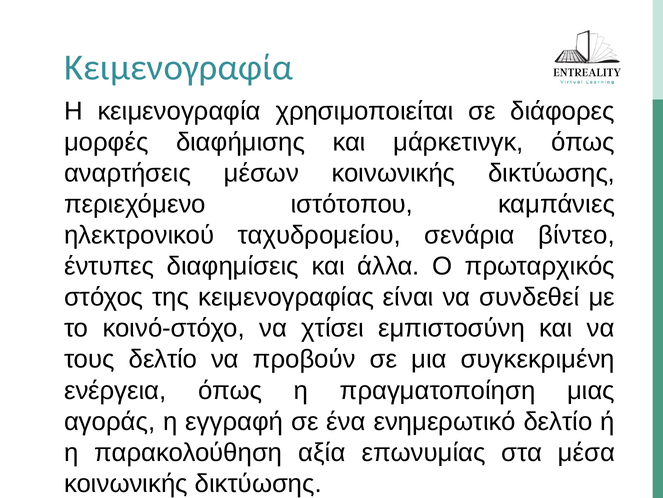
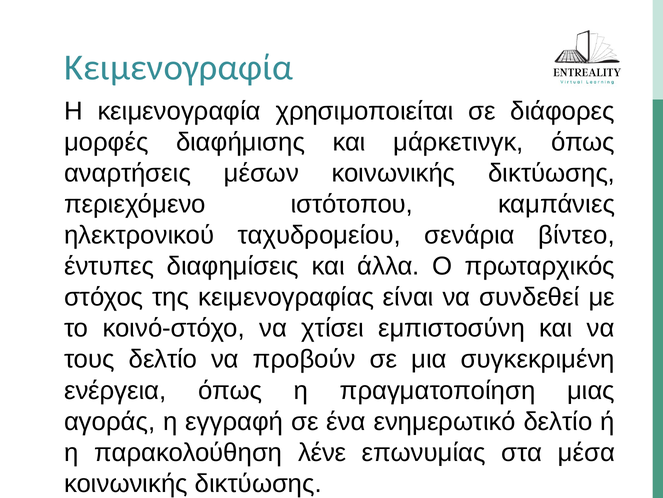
αξία: αξία -> λένε
